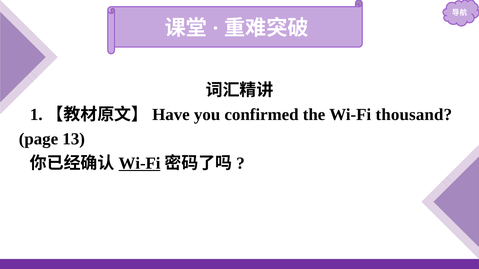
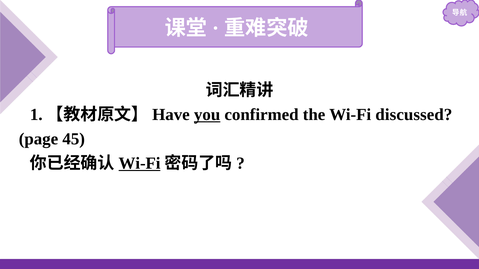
you underline: none -> present
thousand: thousand -> discussed
13: 13 -> 45
